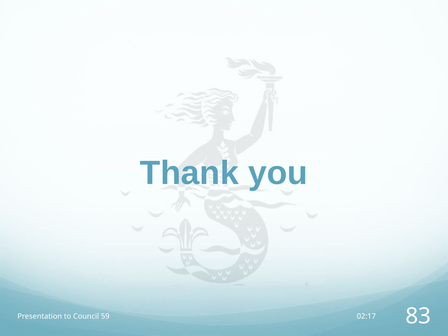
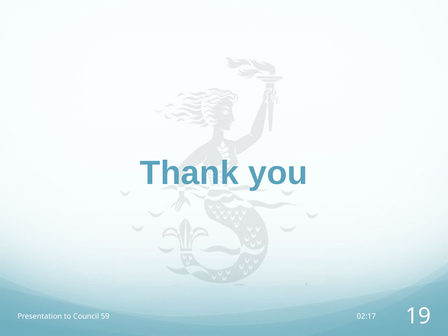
83: 83 -> 19
